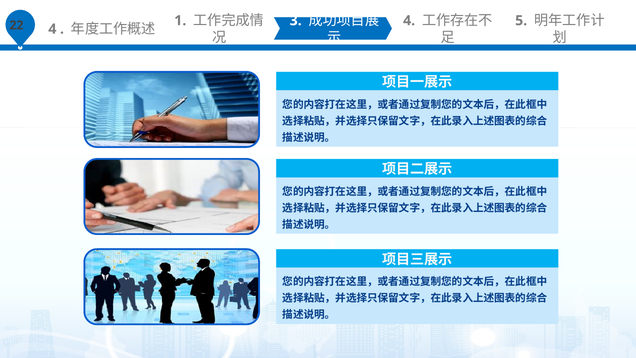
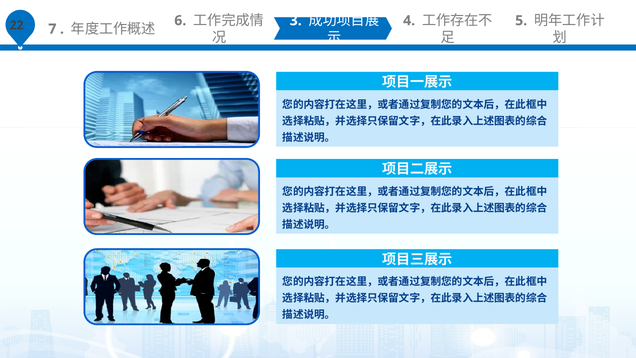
4 at (52, 29): 4 -> 7
1: 1 -> 6
